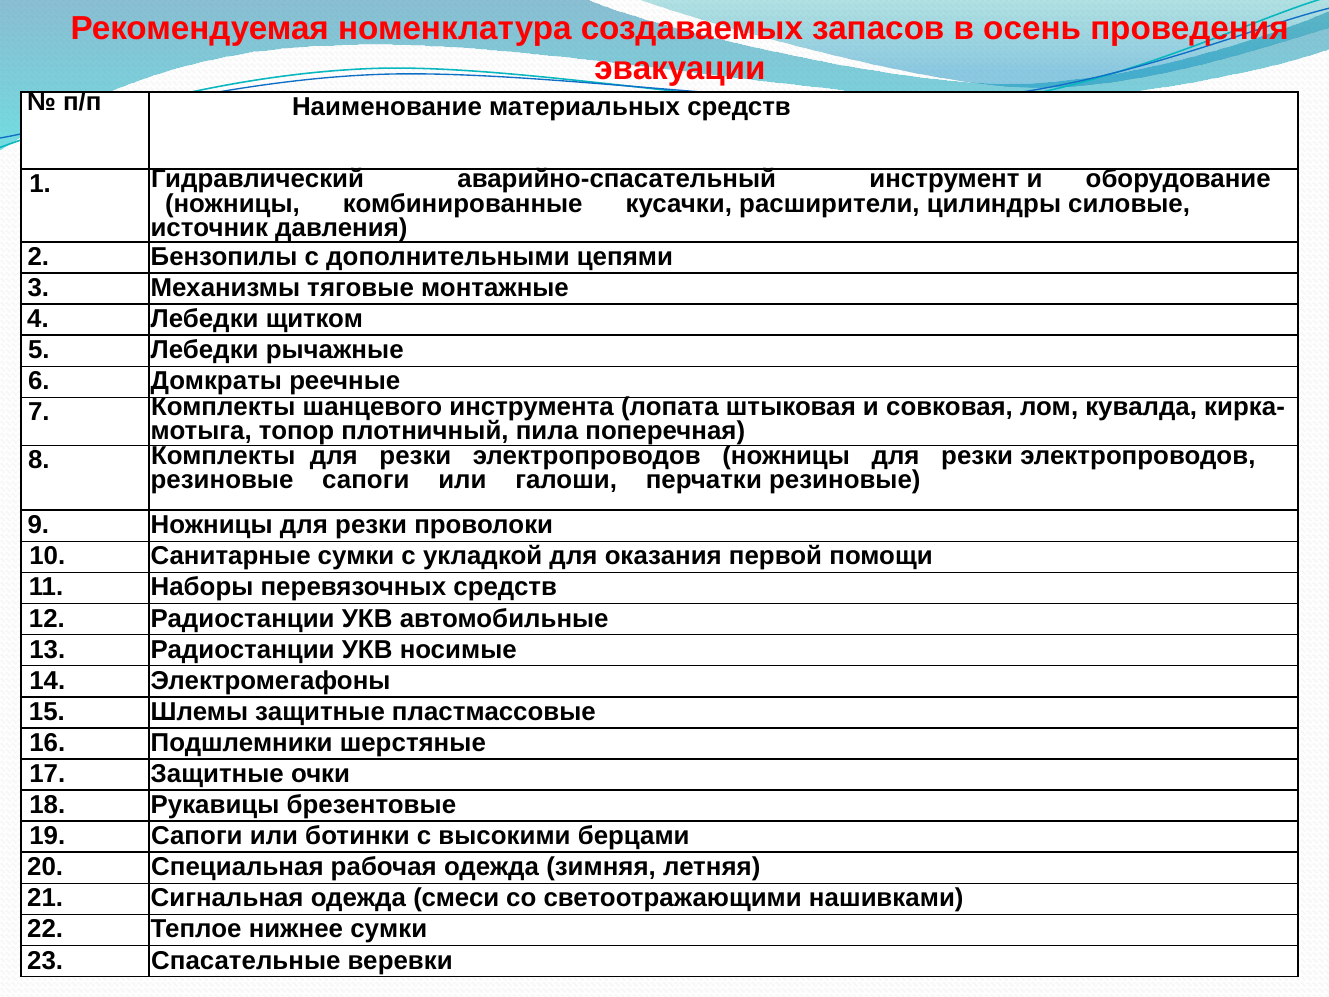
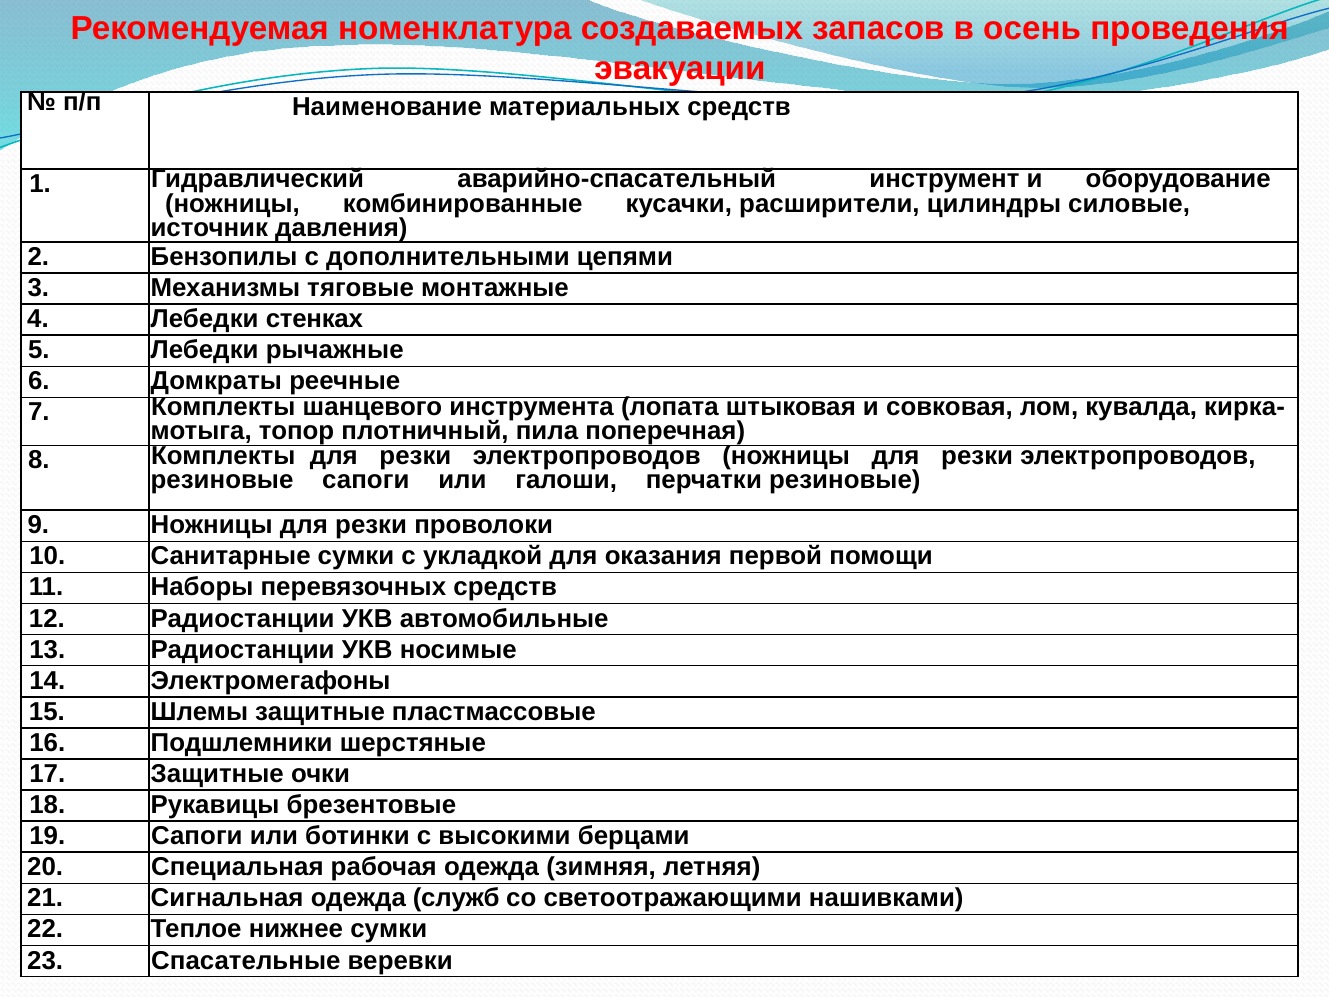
щитком: щитком -> стенках
смеси: смеси -> служб
